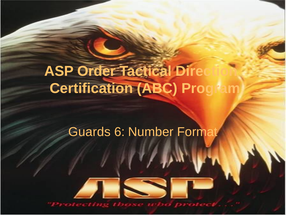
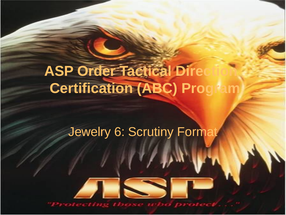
Guards: Guards -> Jewelry
Number: Number -> Scrutiny
